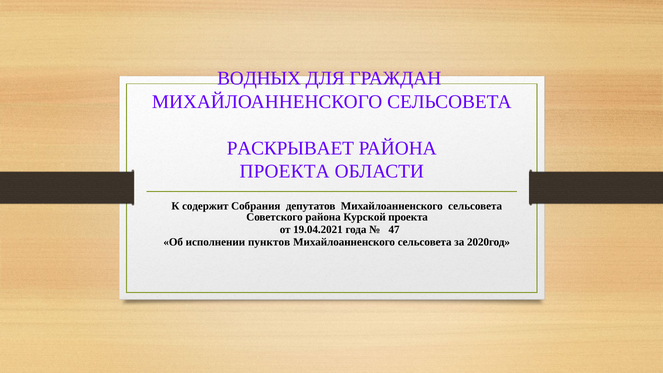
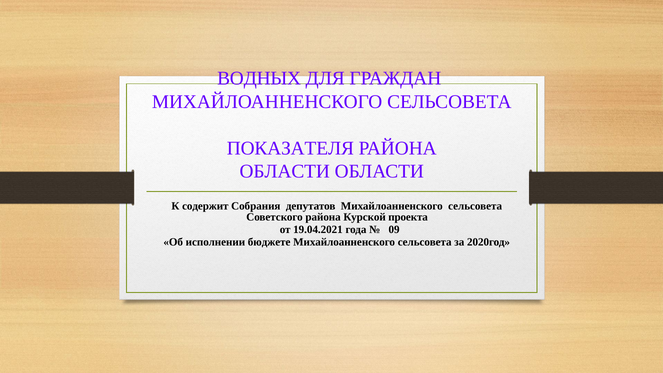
РАСКРЫВАЕТ: РАСКРЫВАЕТ -> ПОКАЗАТЕЛЯ
ПРОЕКТА at (285, 171): ПРОЕКТА -> ОБЛАСТИ
47: 47 -> 09
пунктов: пунктов -> бюджете
